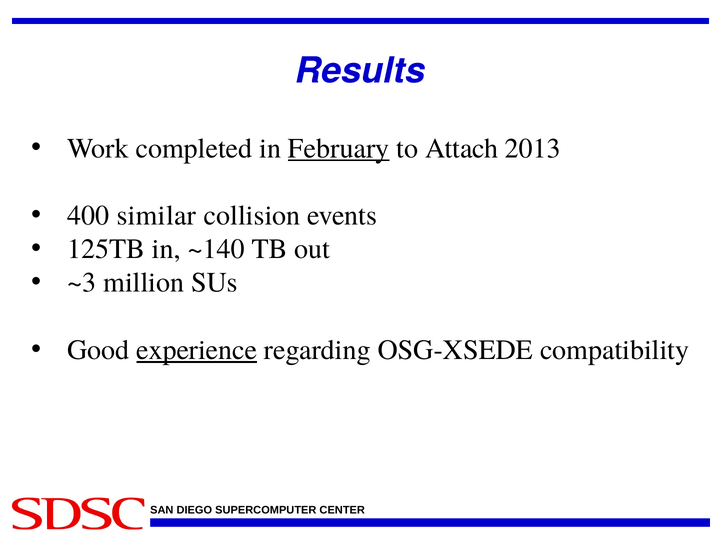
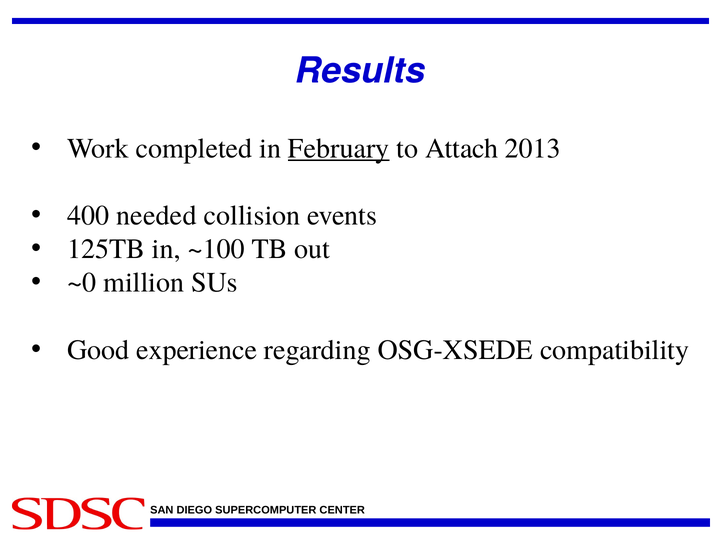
similar: similar -> needed
~140: ~140 -> ~100
~3: ~3 -> ~0
experience underline: present -> none
